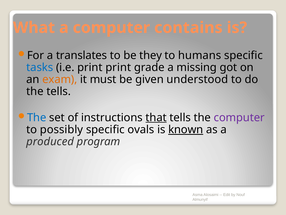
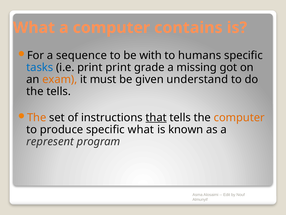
translates: translates -> sequence
they: they -> with
understood: understood -> understand
The at (37, 117) colour: blue -> orange
computer at (239, 117) colour: purple -> orange
possibly: possibly -> produce
specific ovals: ovals -> what
known underline: present -> none
produced: produced -> represent
